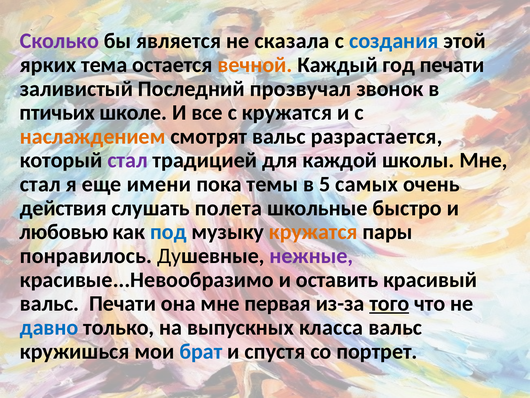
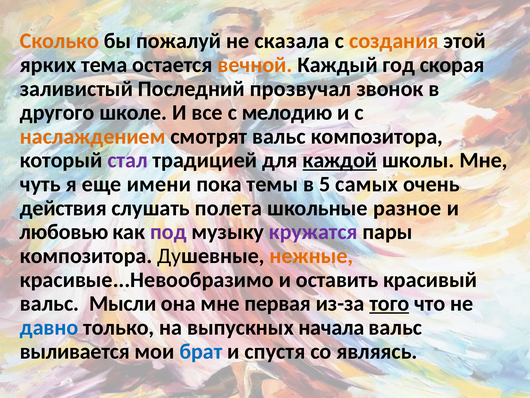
Сколько colour: purple -> orange
является: является -> пожалуй
создания colour: blue -> orange
год печати: печати -> скорая
птичьих: птичьих -> другого
с кружатся: кружатся -> мелодию
вальс разрастается: разрастается -> композитора
каждой underline: none -> present
стал at (40, 184): стал -> чуть
быстро: быстро -> разное
под colour: blue -> purple
кружатся at (313, 232) colour: orange -> purple
понравилось at (86, 256): понравилось -> композитора
нежные colour: purple -> orange
вальс Печати: Печати -> Мысли
класса: класса -> начала
кружишься: кружишься -> выливается
портрет: портрет -> являясь
